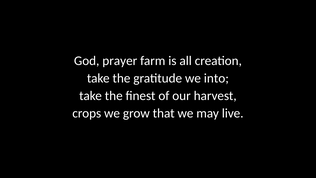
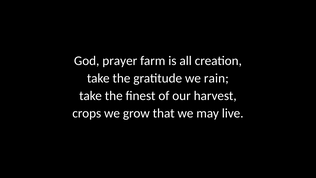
into: into -> rain
